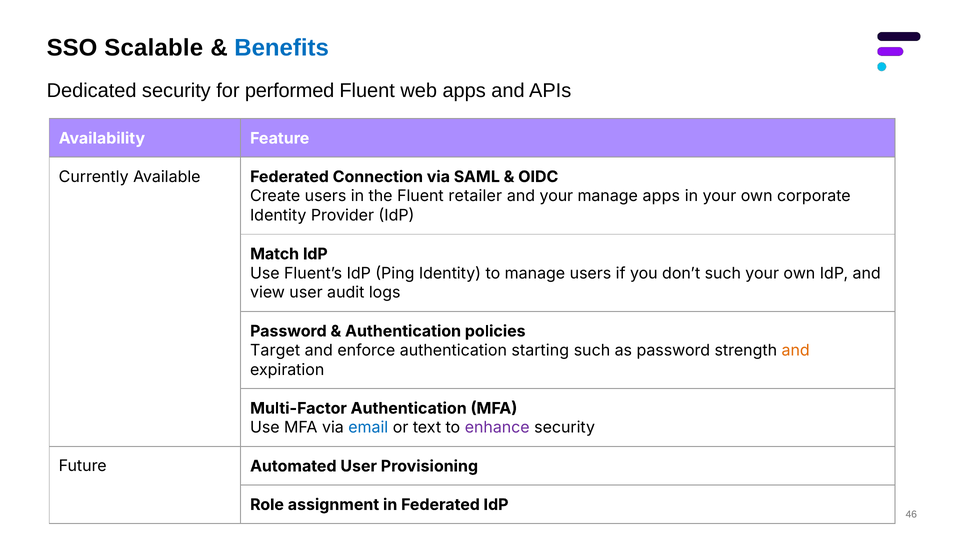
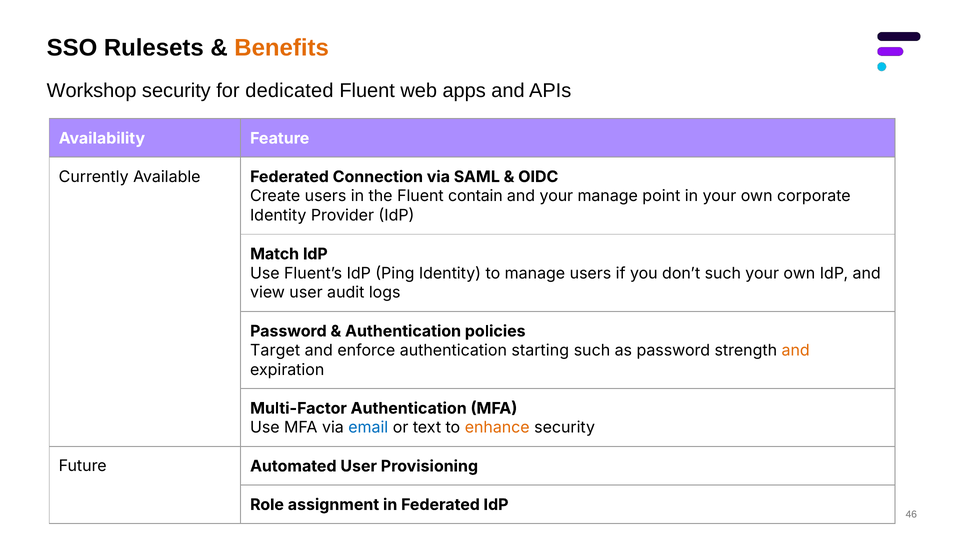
Scalable: Scalable -> Rulesets
Benefits colour: blue -> orange
Dedicated: Dedicated -> Workshop
performed: performed -> dedicated
retailer: retailer -> contain
manage apps: apps -> point
enhance colour: purple -> orange
